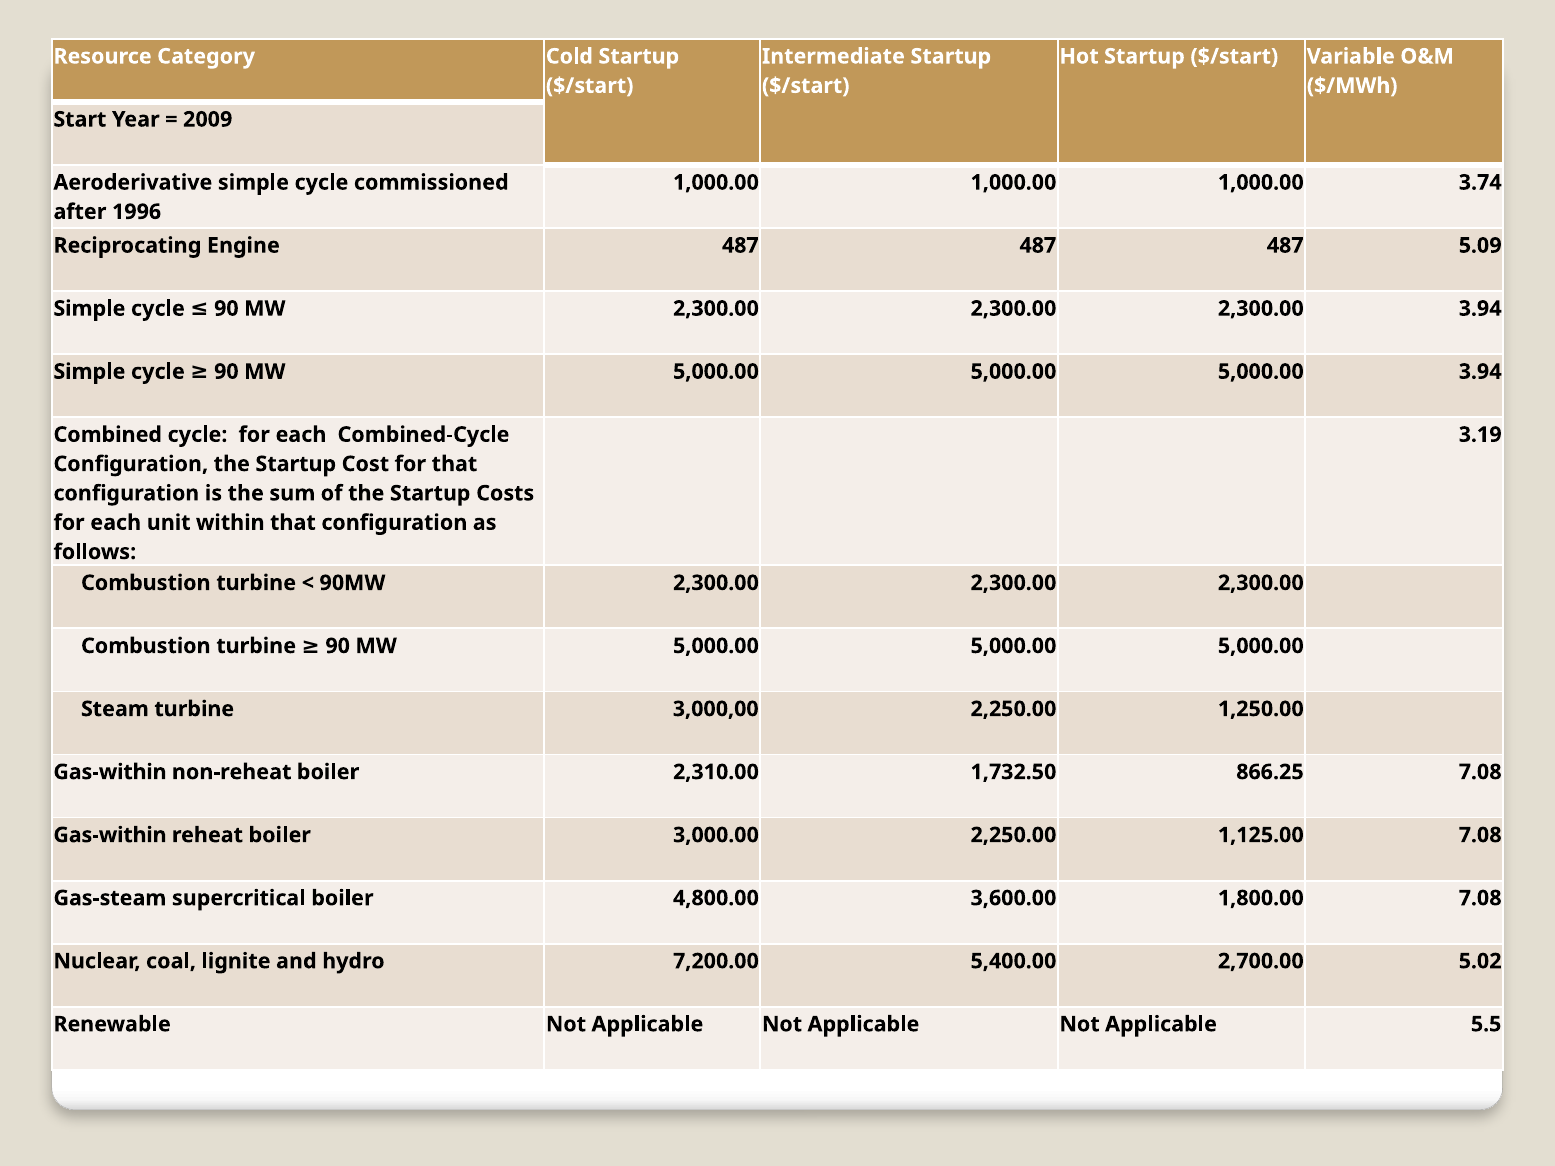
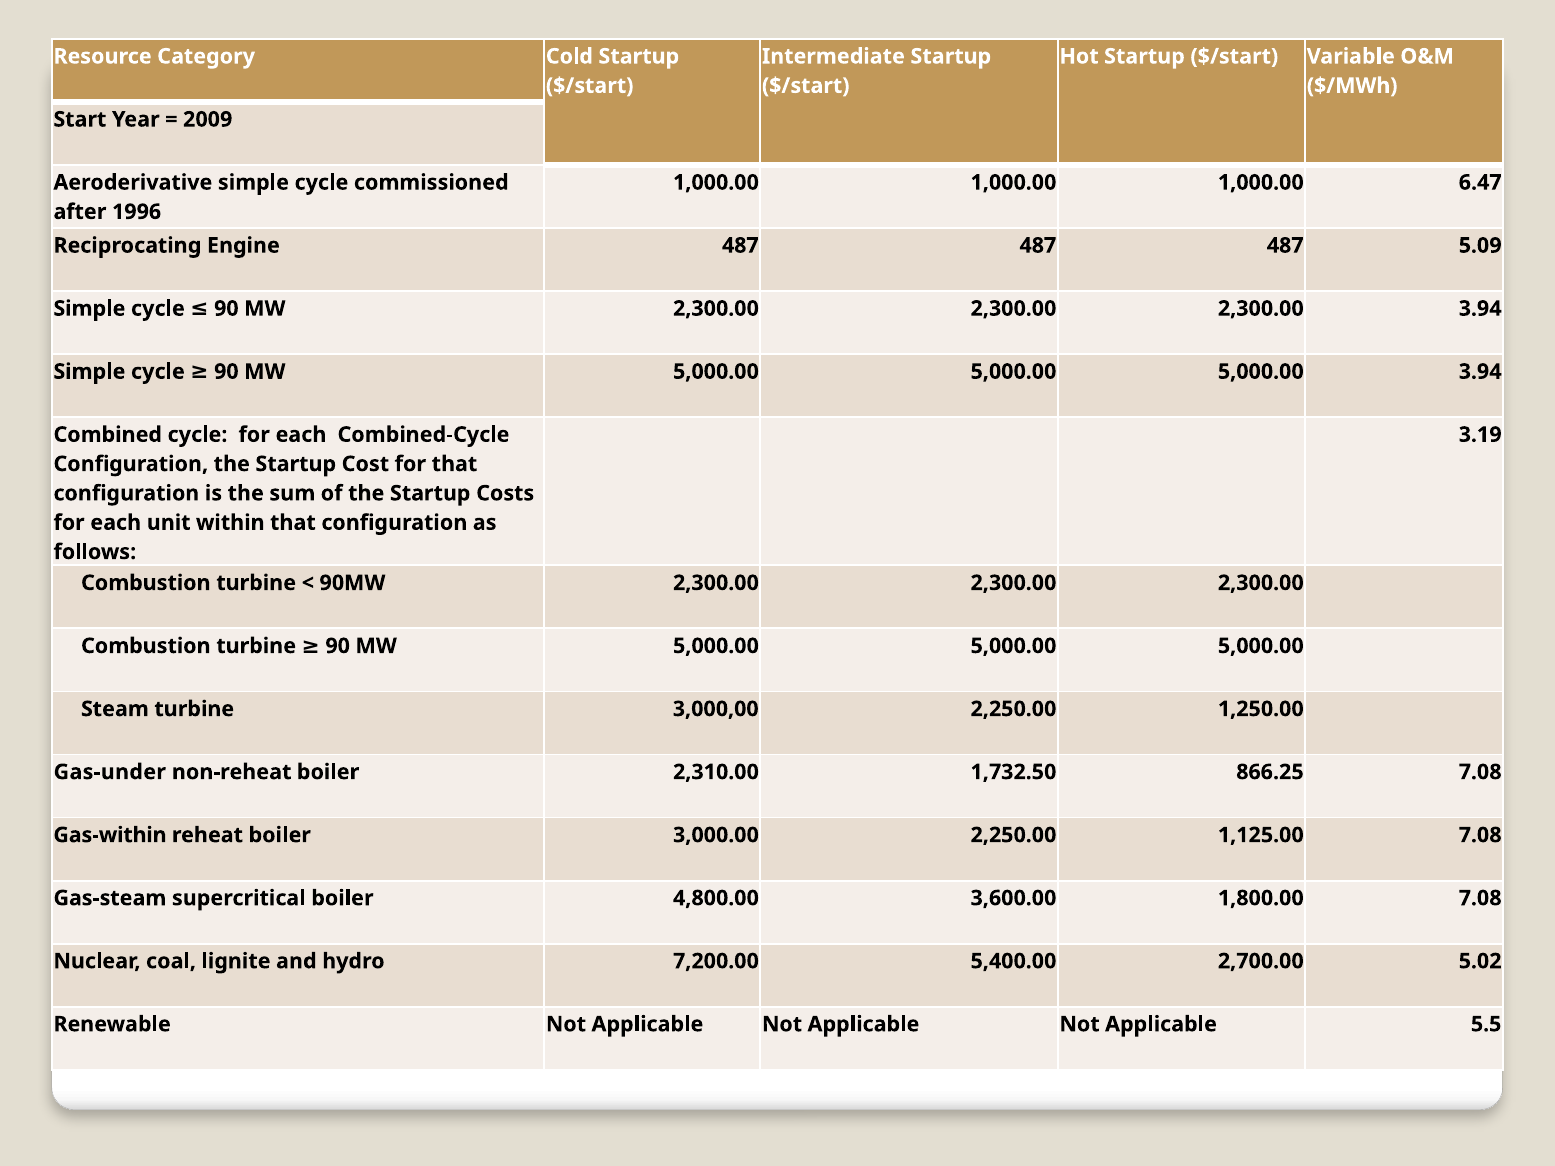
3.74: 3.74 -> 6.47
Gas-within at (110, 772): Gas-within -> Gas-under
